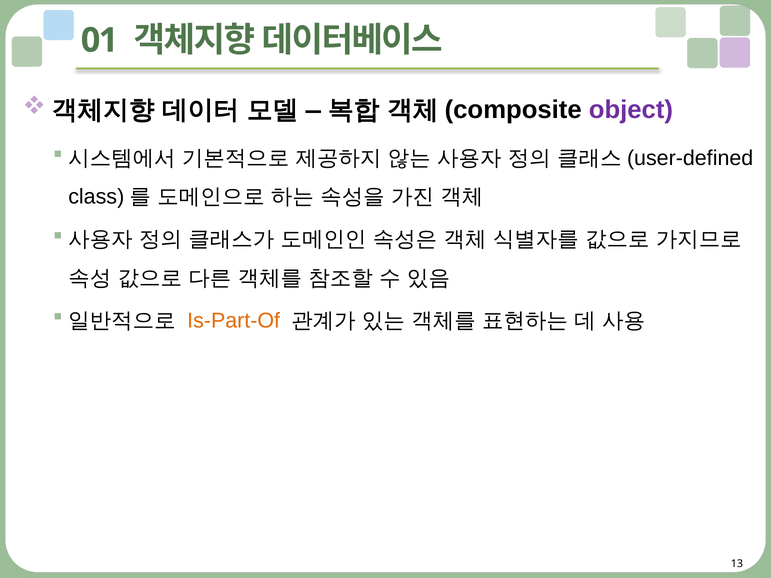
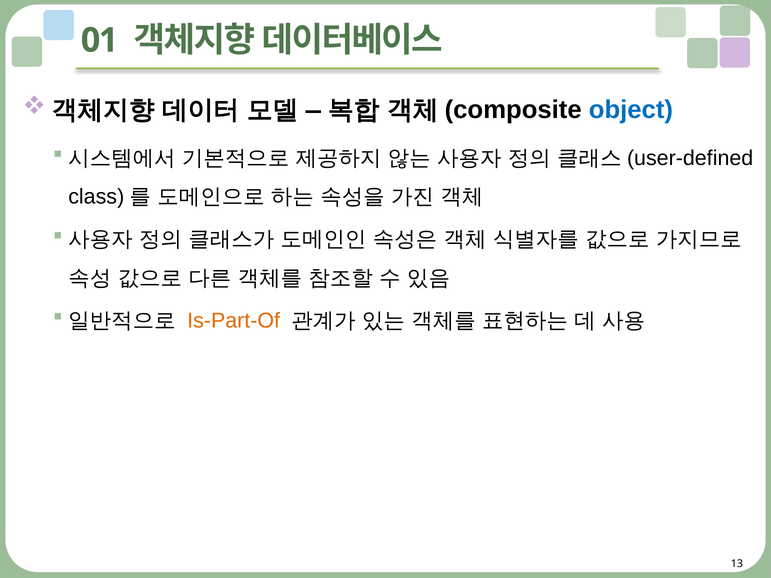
object colour: purple -> blue
